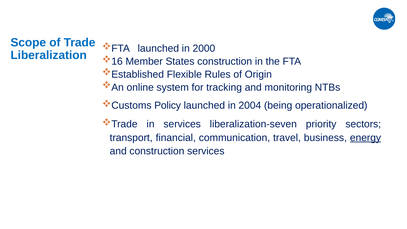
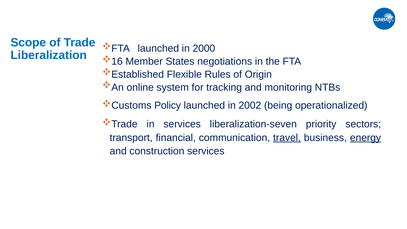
States construction: construction -> negotiations
2004: 2004 -> 2002
travel underline: none -> present
